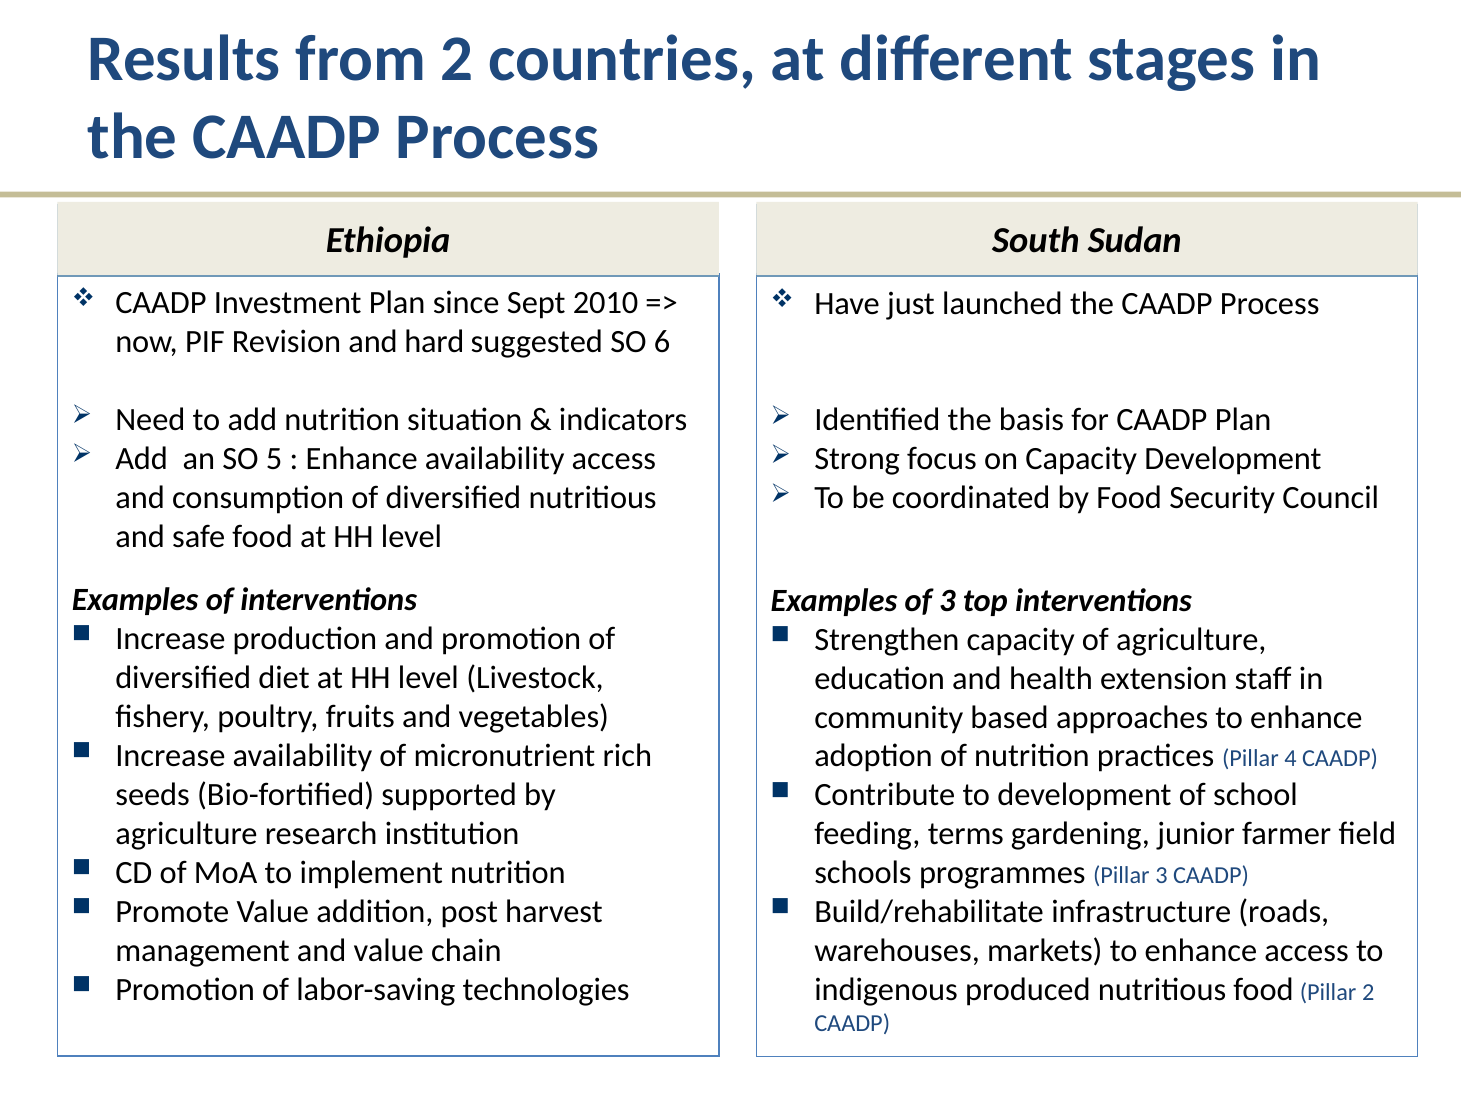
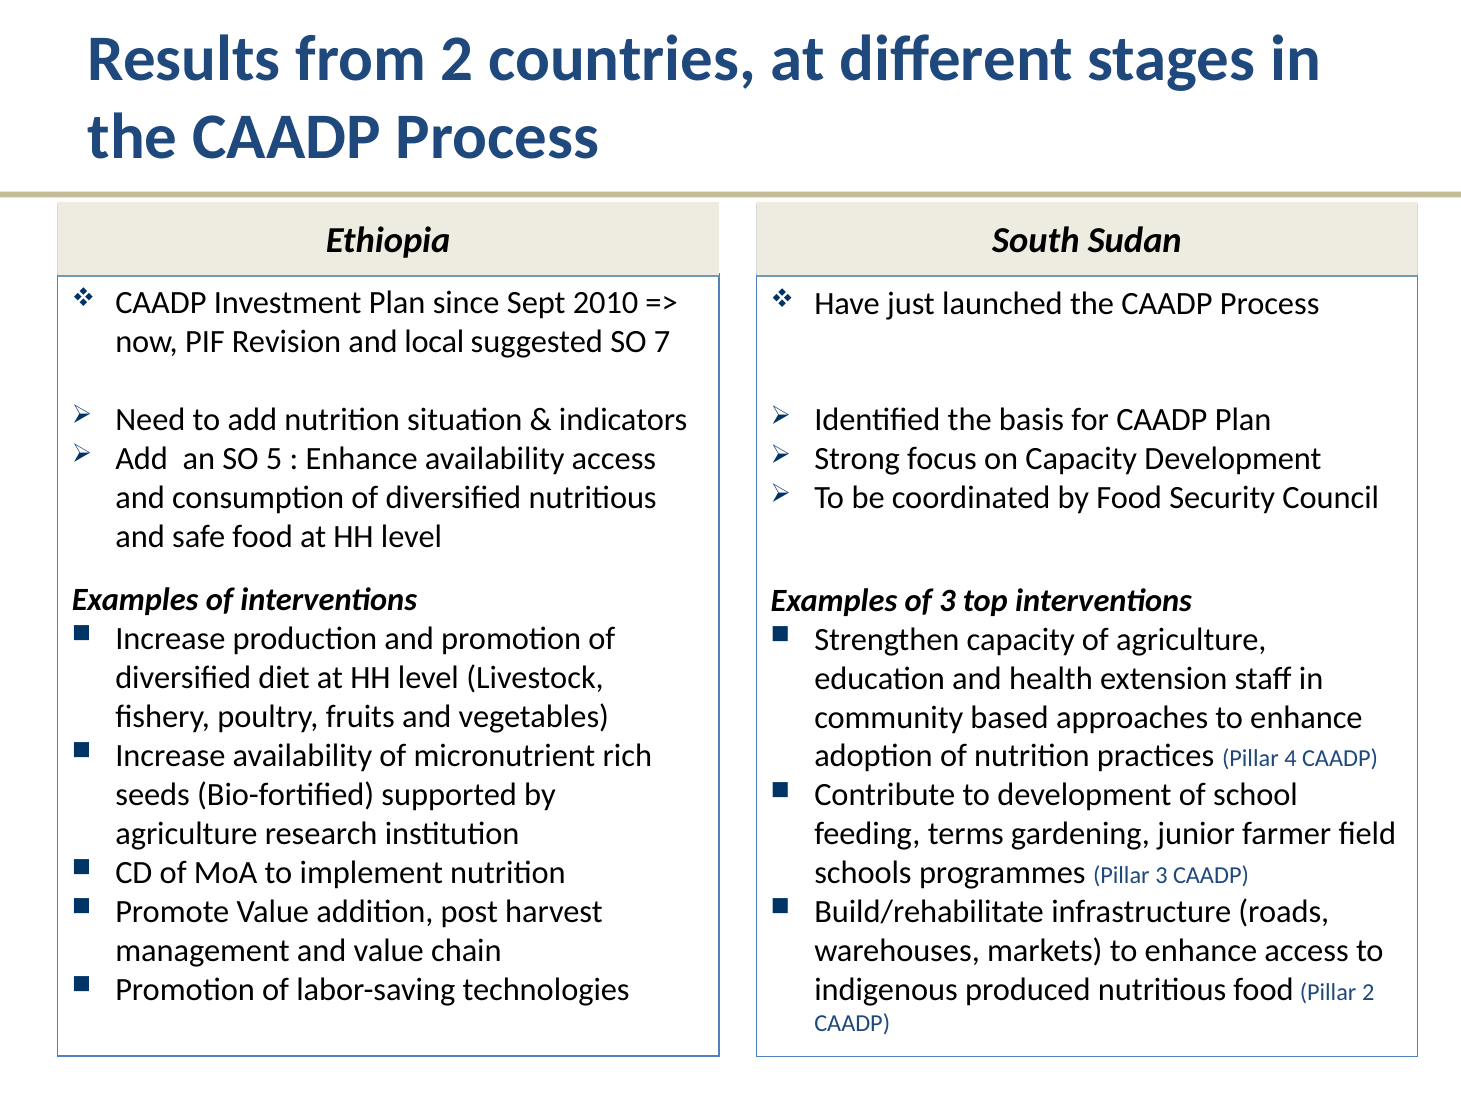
hard: hard -> local
6: 6 -> 7
